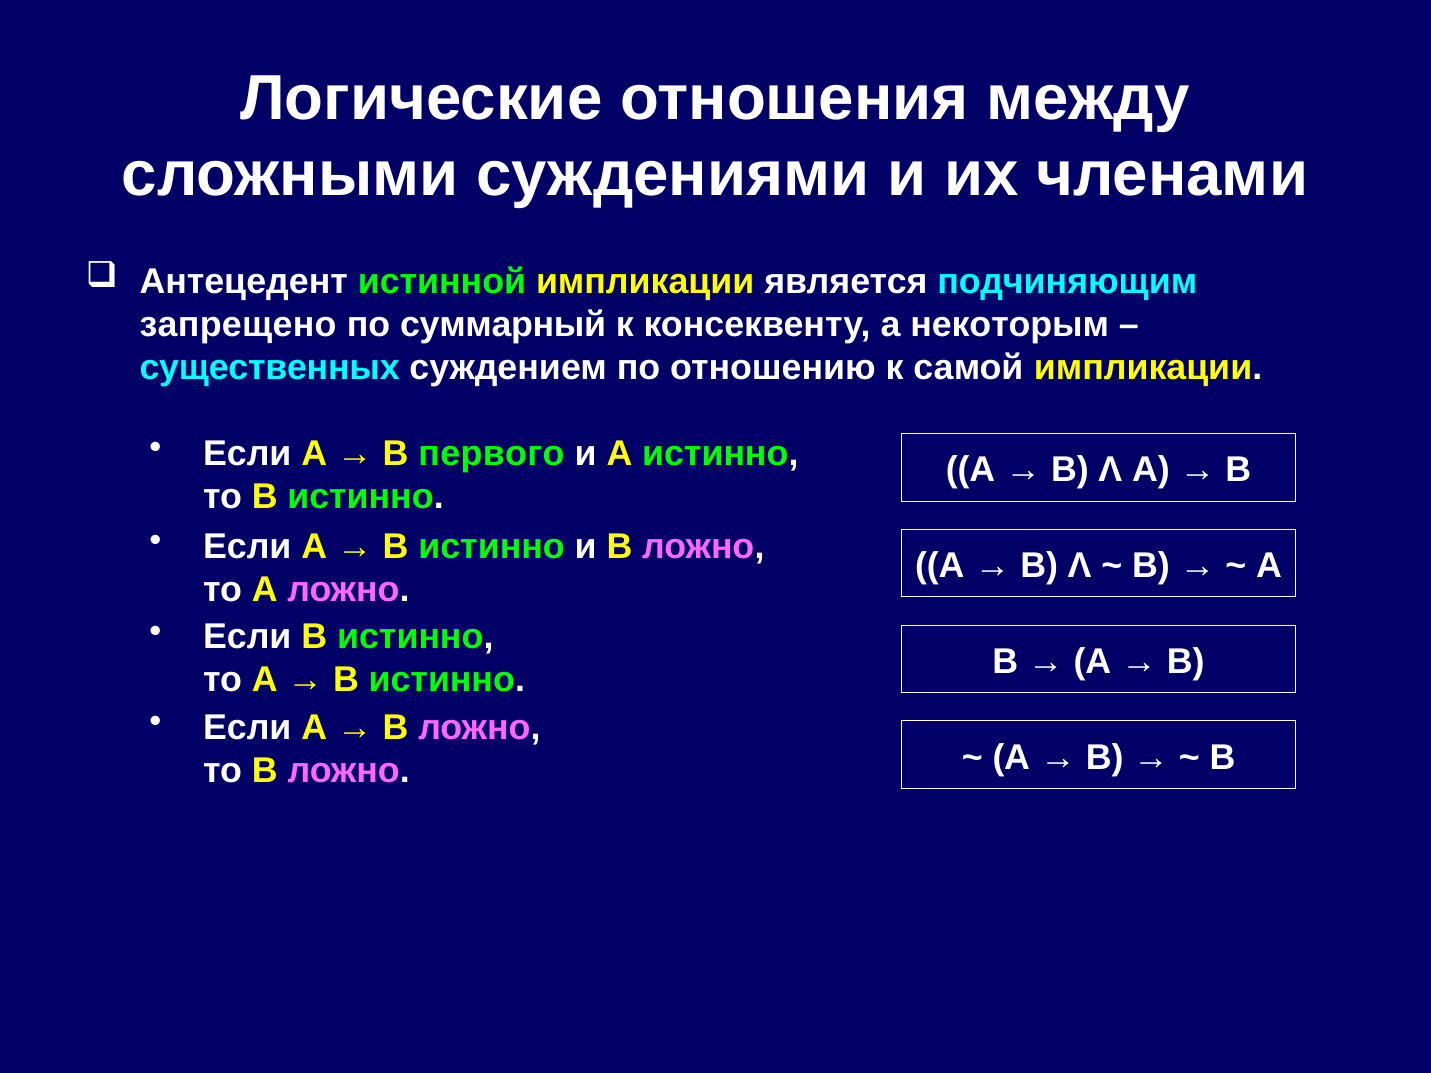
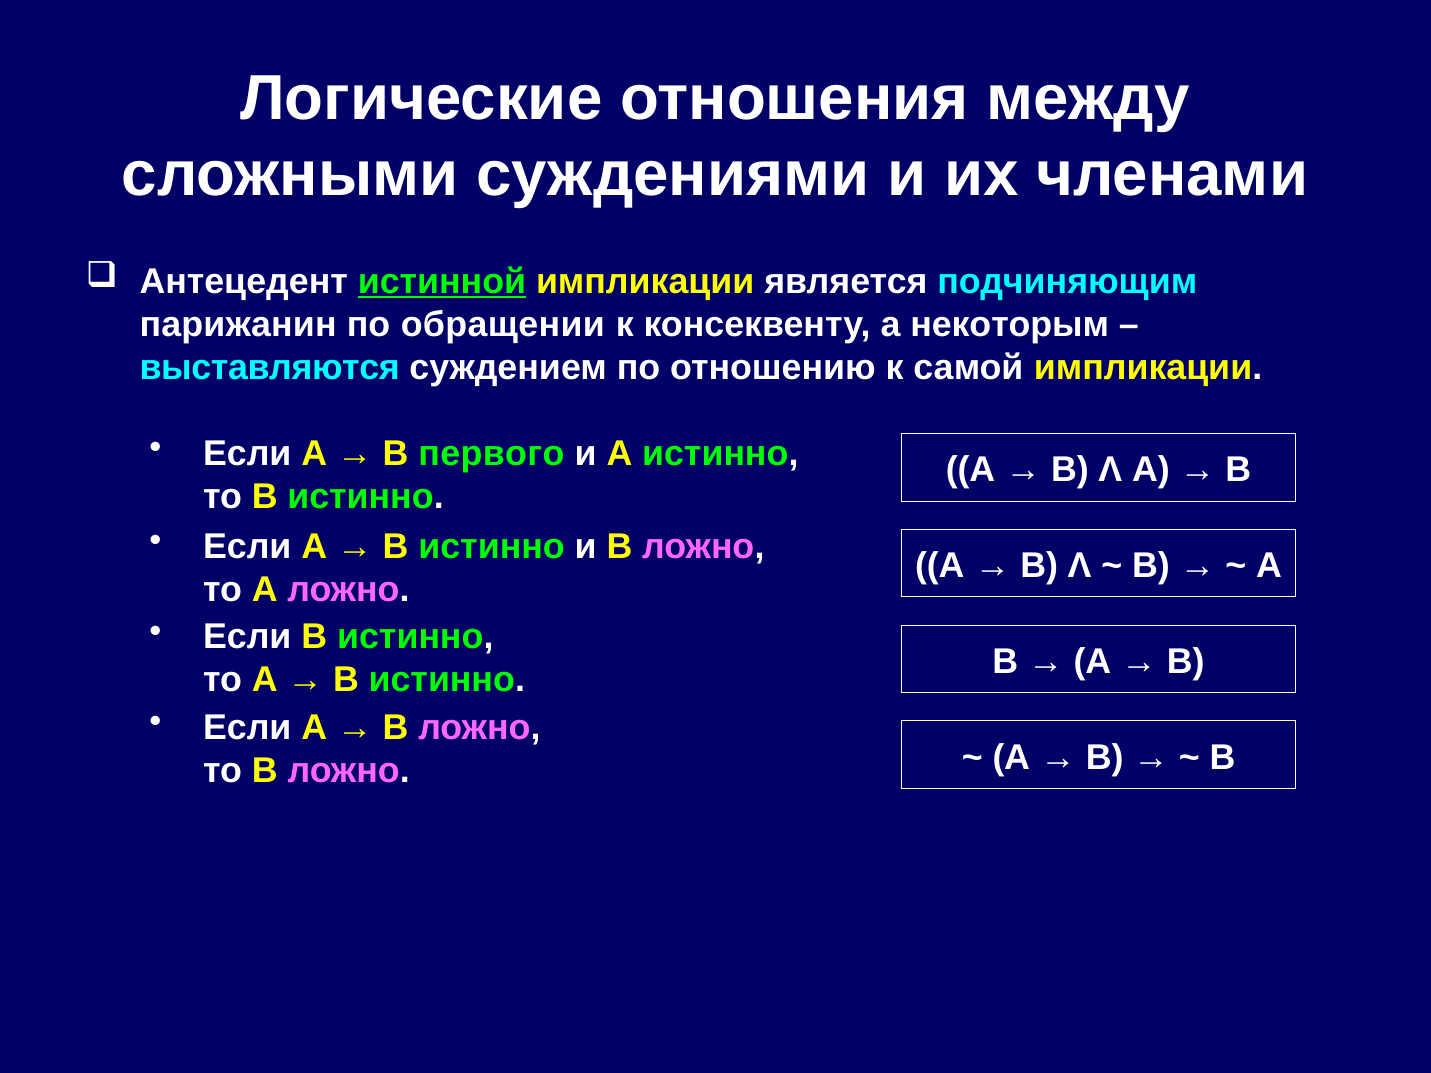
истинной underline: none -> present
запрещено: запрещено -> парижанин
суммарный: суммарный -> обращении
существенных: существенных -> выставляются
